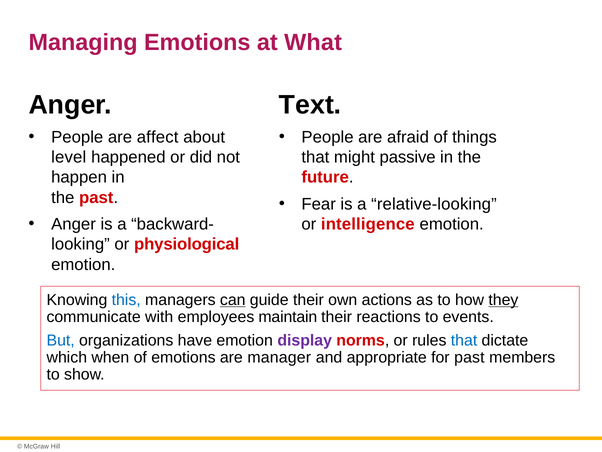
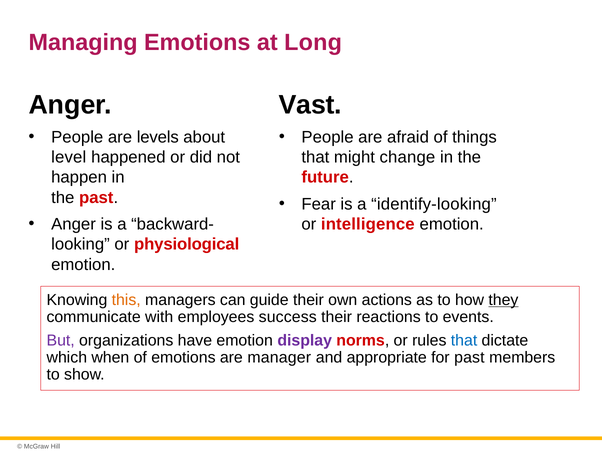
What: What -> Long
Text: Text -> Vast
affect: affect -> levels
passive: passive -> change
relative-looking: relative-looking -> identify-looking
this colour: blue -> orange
can underline: present -> none
maintain: maintain -> success
But colour: blue -> purple
